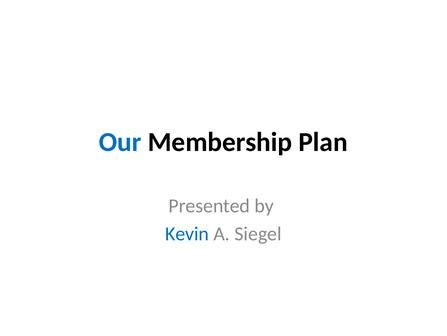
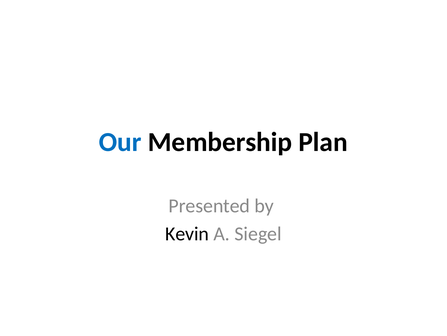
Kevin colour: blue -> black
